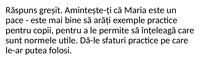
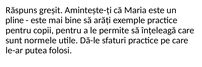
pace: pace -> pline
